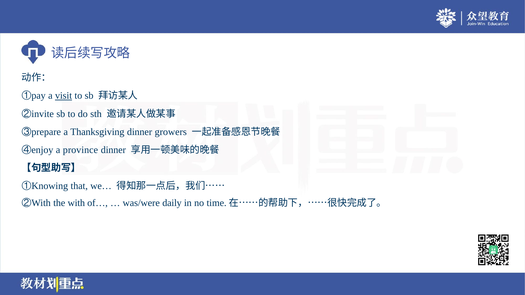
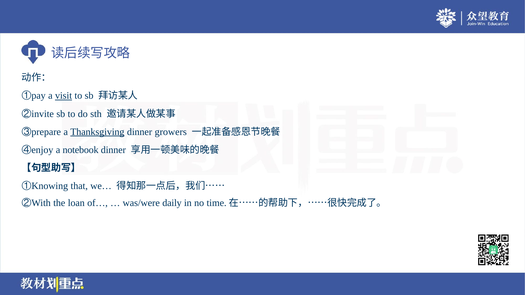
Thanksgiving underline: none -> present
province: province -> notebook
with: with -> loan
